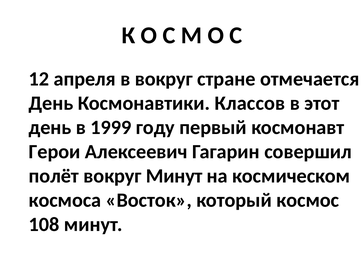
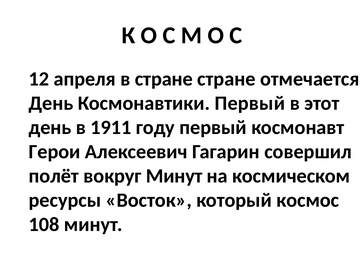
в вокруг: вокруг -> стране
Космонавтики Классов: Классов -> Первый
1999: 1999 -> 1911
космоса: космоса -> ресурсы
